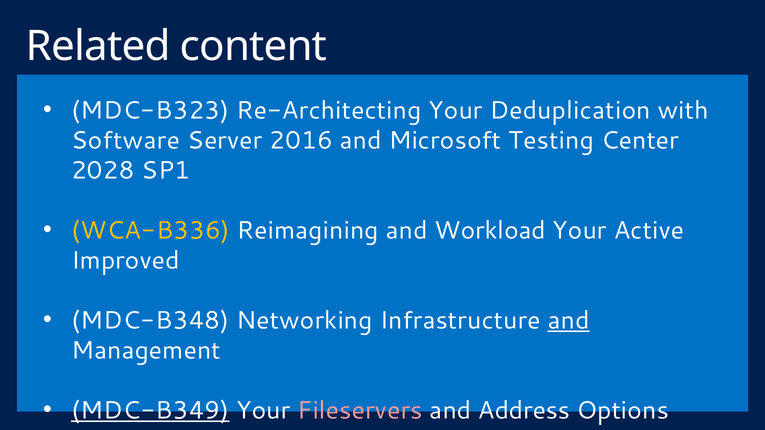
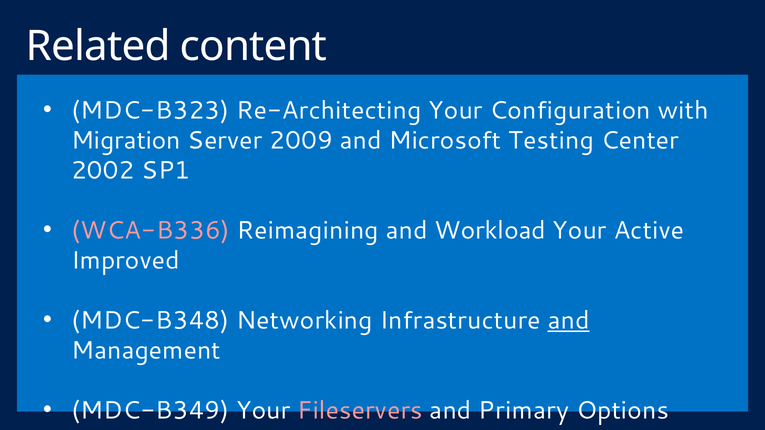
Deduplication: Deduplication -> Configuration
Software: Software -> Migration
2016: 2016 -> 2009
2028: 2028 -> 2002
WCA-B336 colour: yellow -> pink
MDC-B349 underline: present -> none
Address: Address -> Primary
